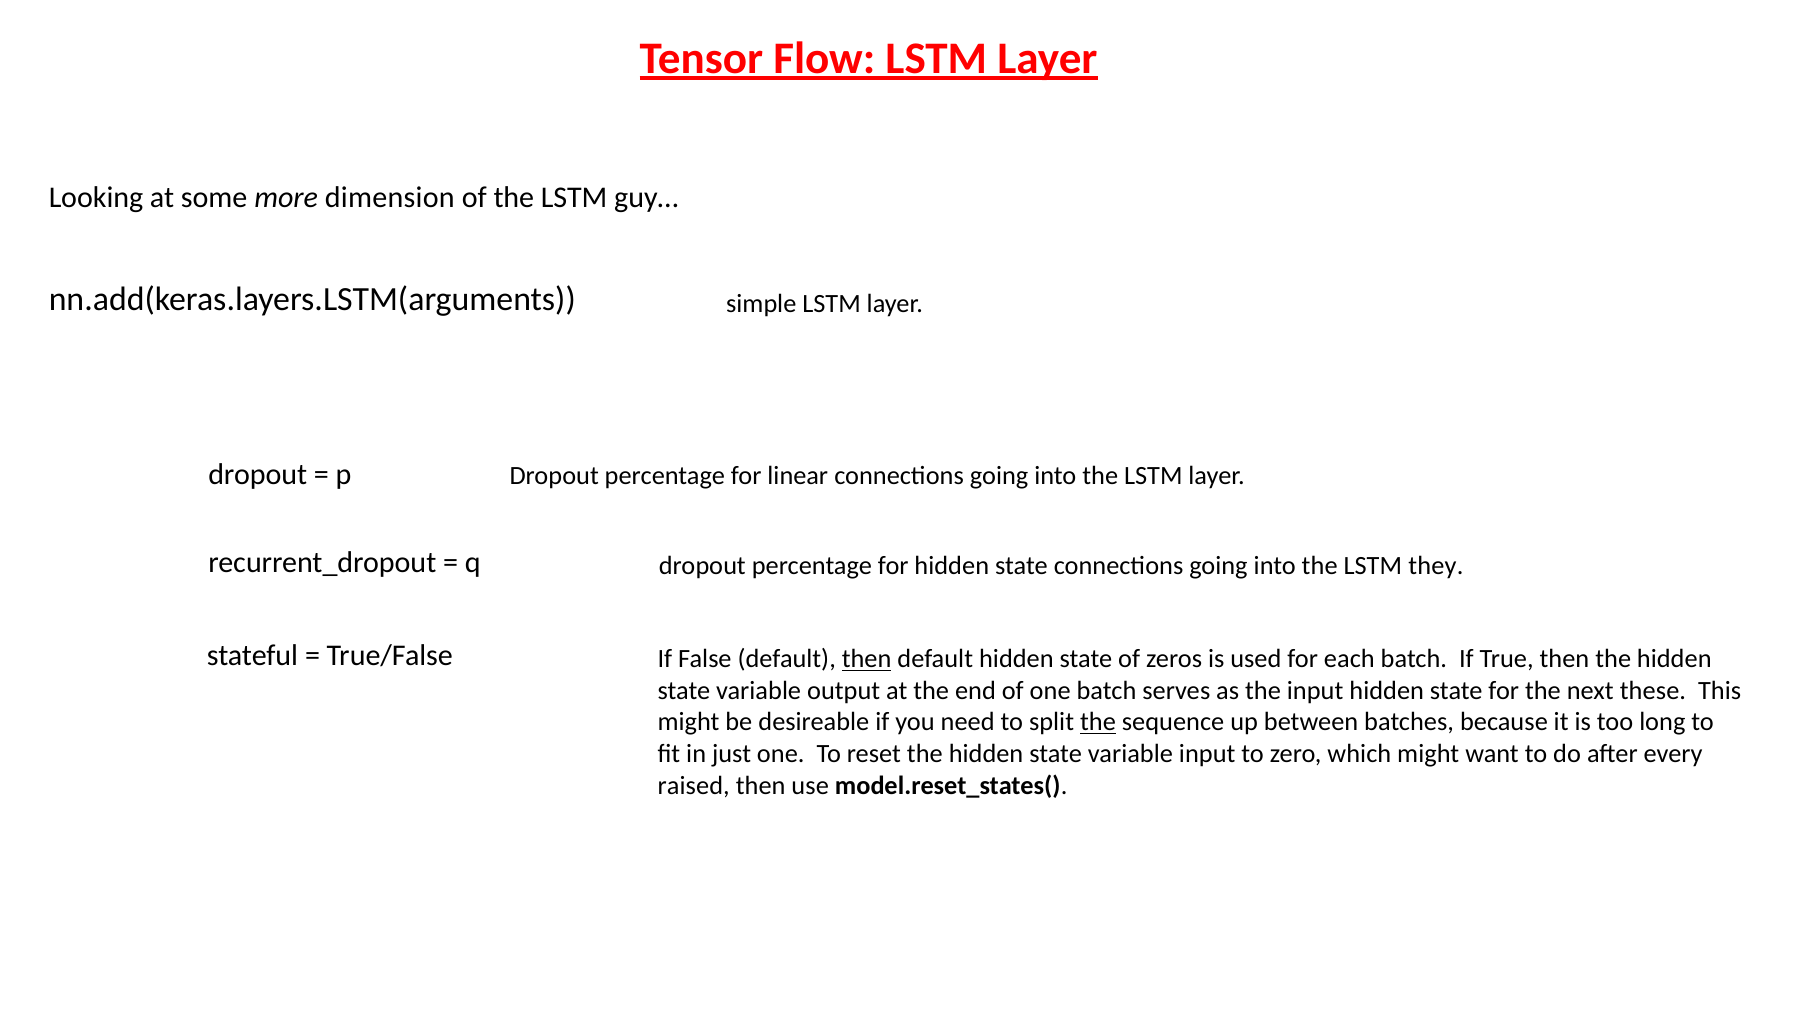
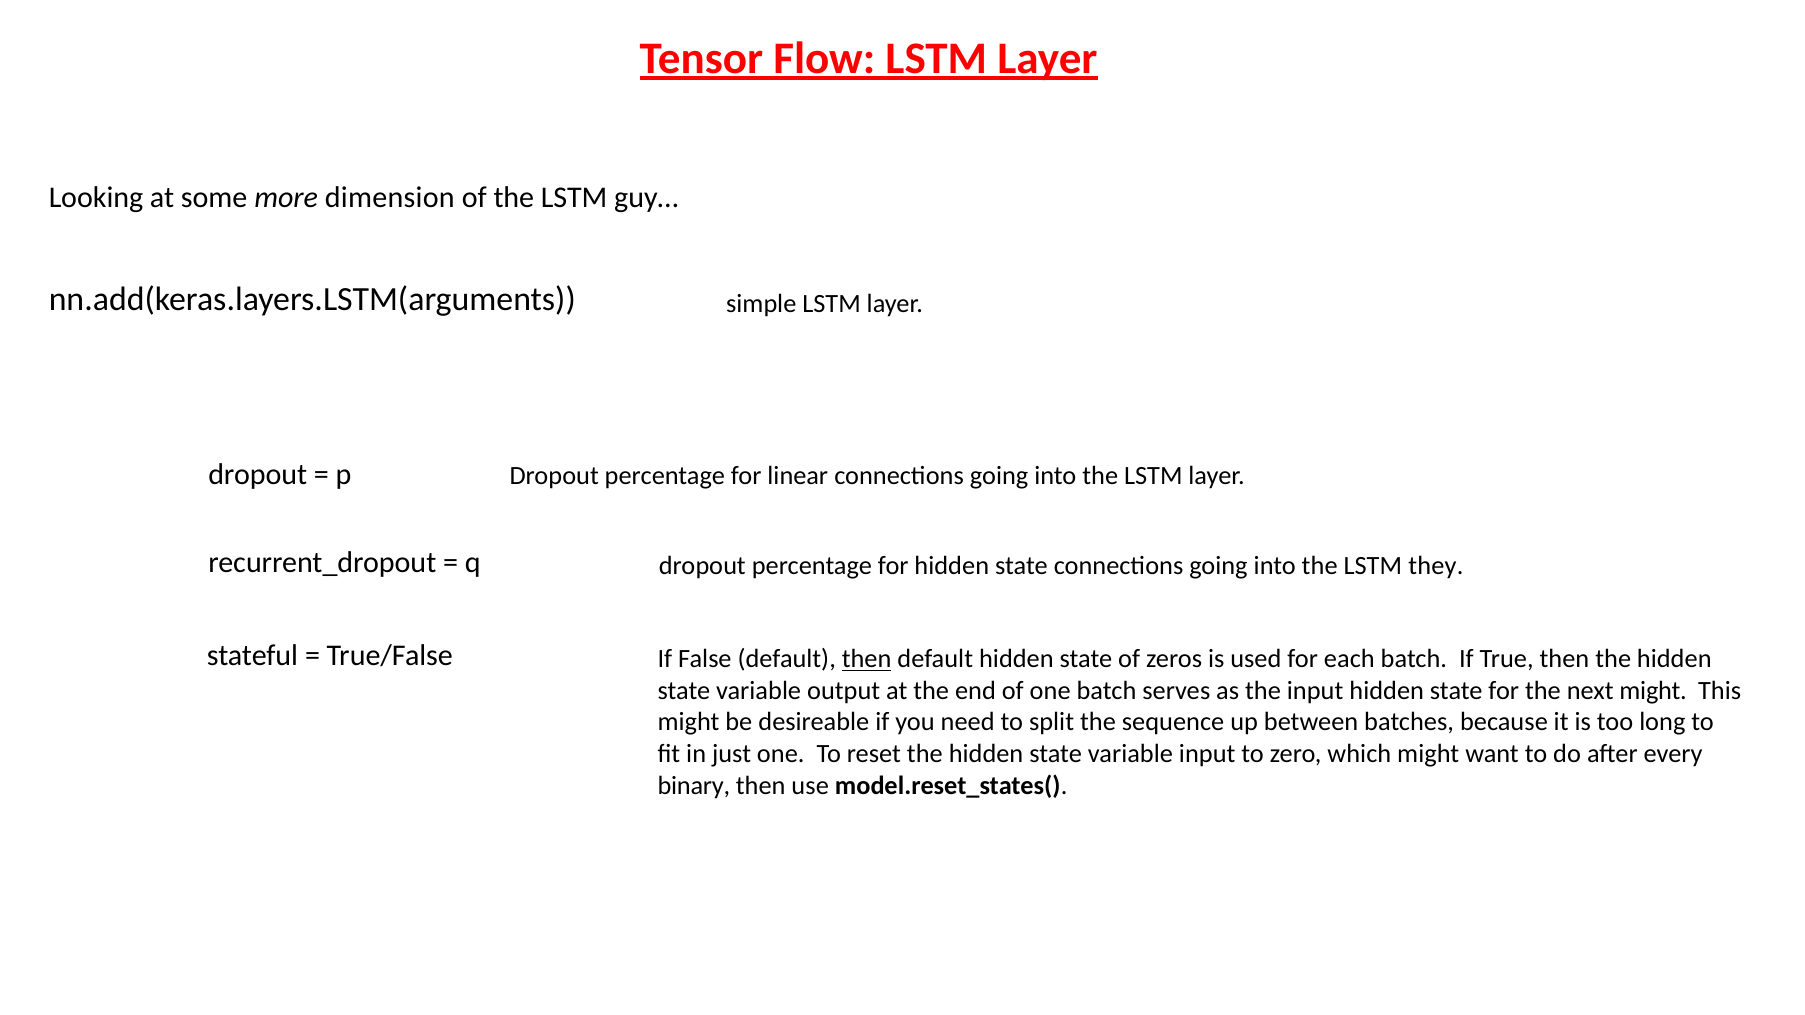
next these: these -> might
the at (1098, 722) underline: present -> none
raised: raised -> binary
